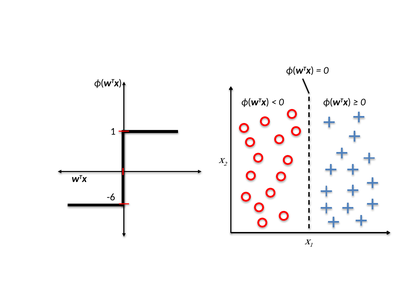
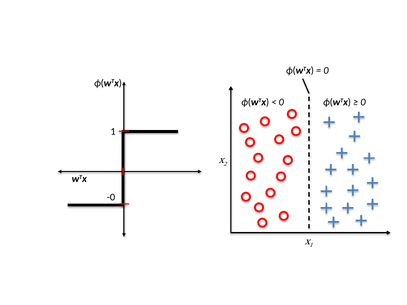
-6: -6 -> -0
